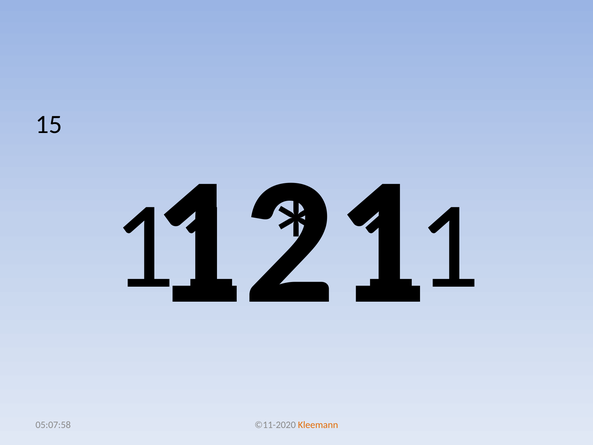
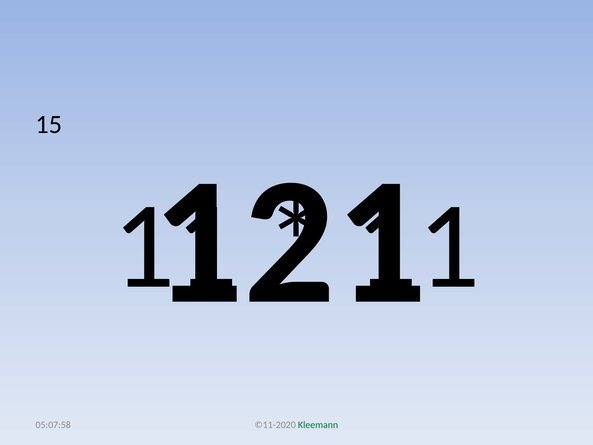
Kleemann colour: orange -> green
